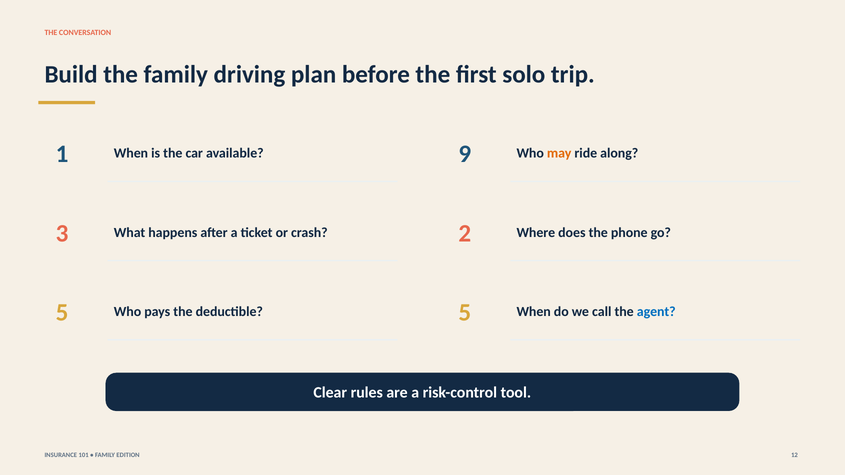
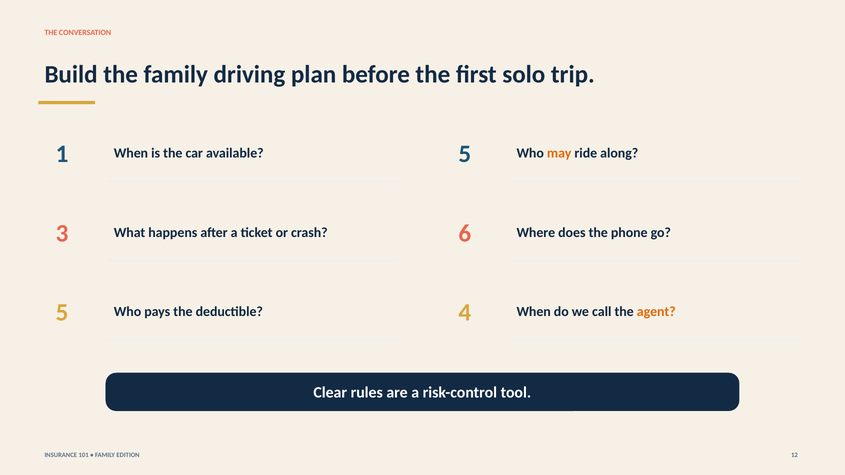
available 9: 9 -> 5
2: 2 -> 6
deductible 5: 5 -> 4
agent colour: blue -> orange
